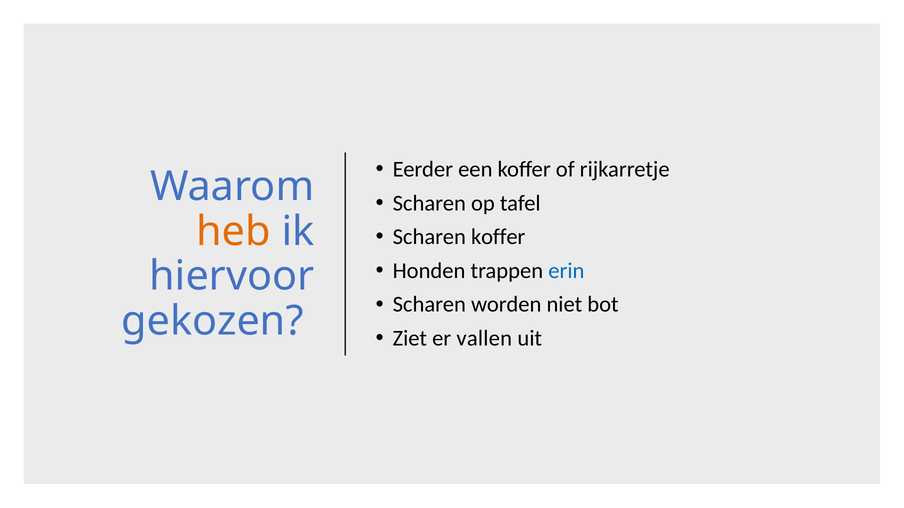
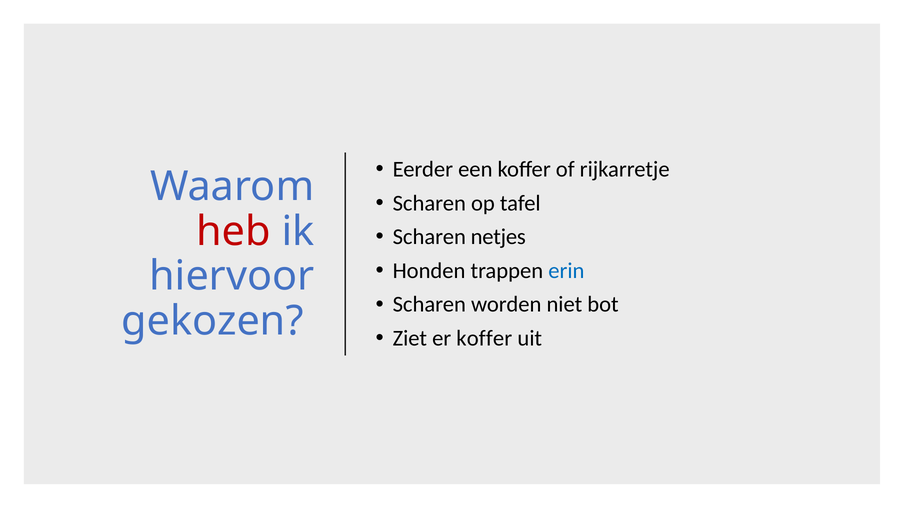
heb colour: orange -> red
Scharen koffer: koffer -> netjes
er vallen: vallen -> koffer
